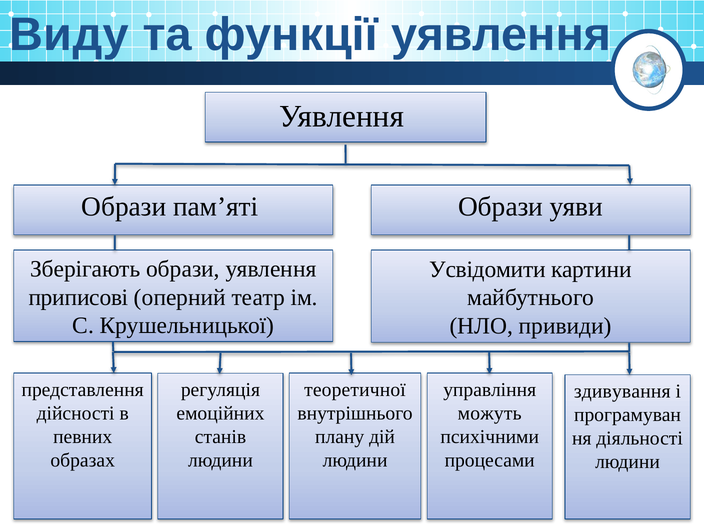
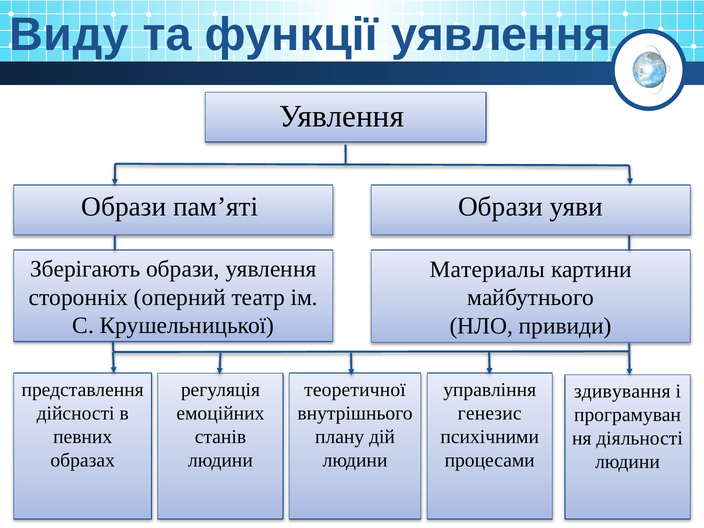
Усвідомити: Усвідомити -> Материалы
приписові: приписові -> сторонніх
можуть: можуть -> генезис
